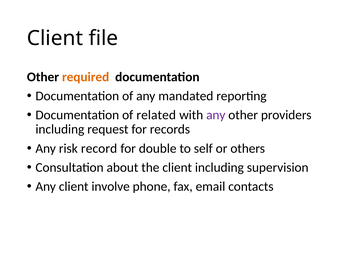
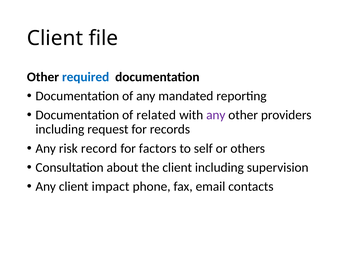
required colour: orange -> blue
double: double -> factors
involve: involve -> impact
